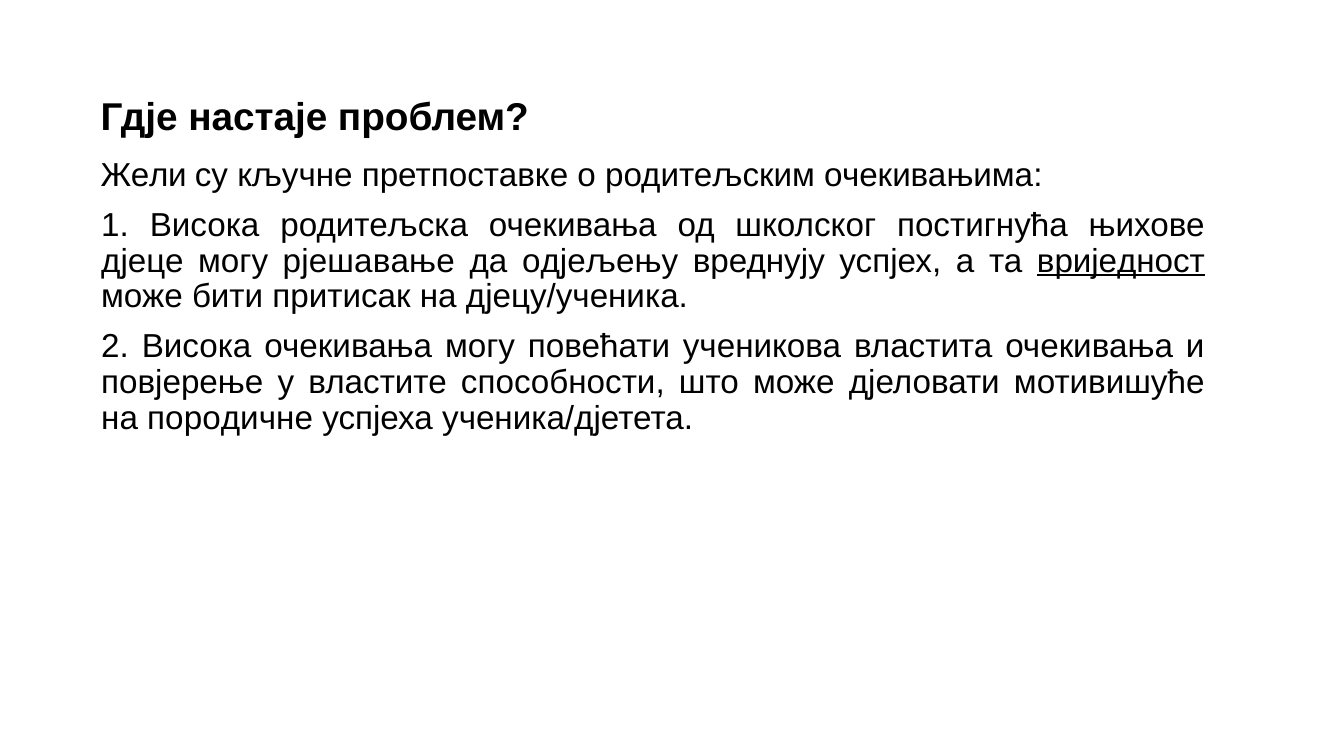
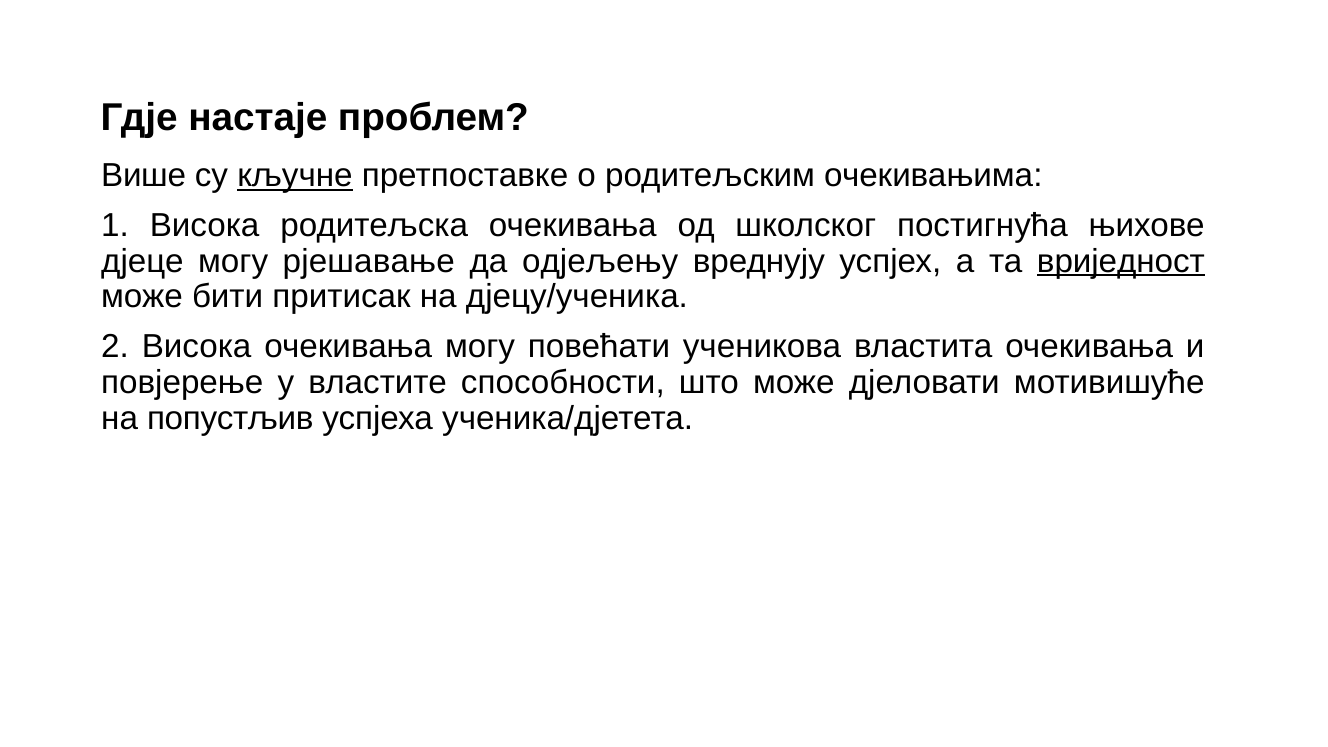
Жели: Жели -> Више
кључне underline: none -> present
породичне: породичне -> попустљив
